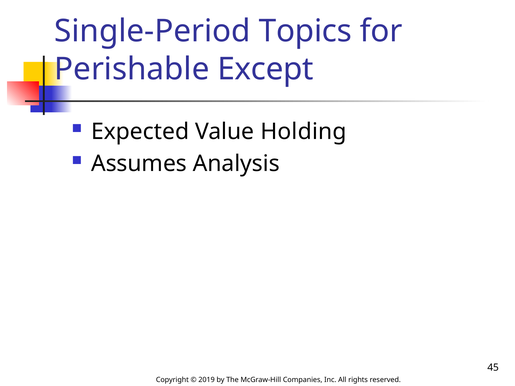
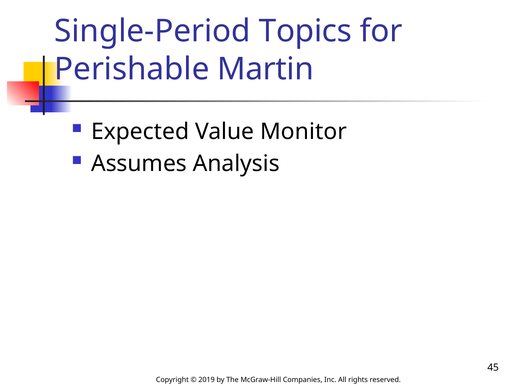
Except: Except -> Martin
Holding: Holding -> Monitor
